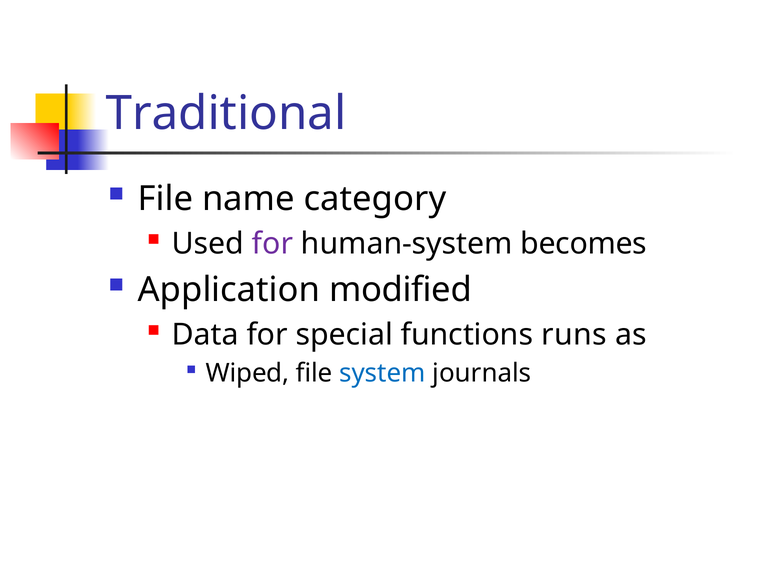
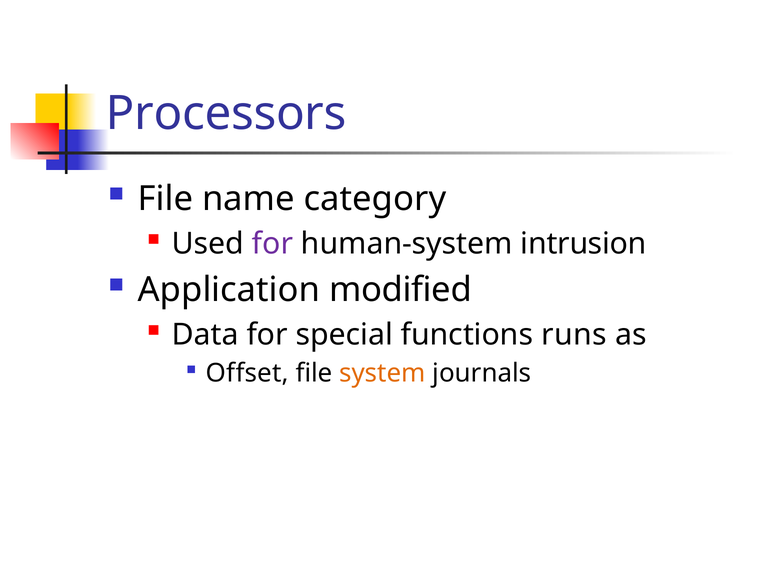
Traditional: Traditional -> Processors
becomes: becomes -> intrusion
Wiped: Wiped -> Offset
system colour: blue -> orange
